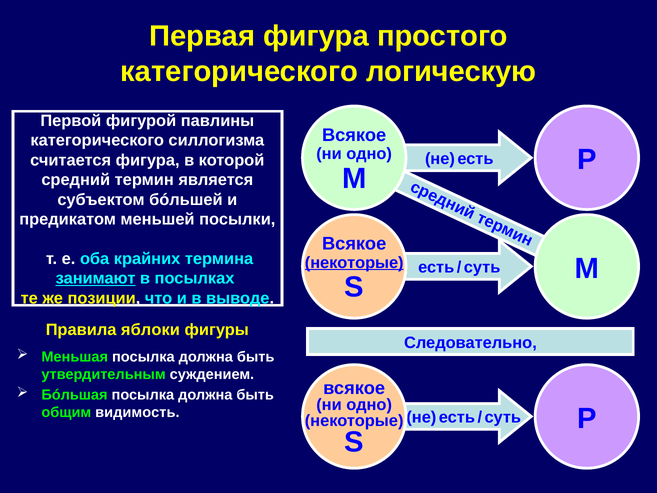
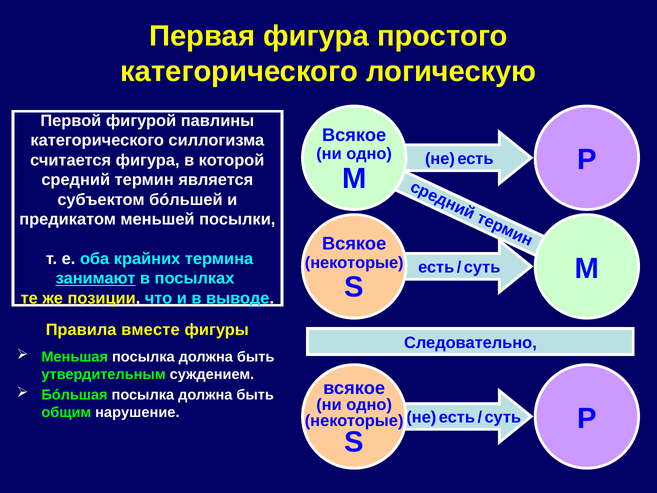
некоторые at (354, 263) underline: present -> none
яблоки: яблоки -> вместе
видимость: видимость -> нарушение
